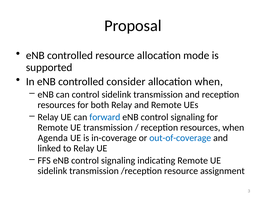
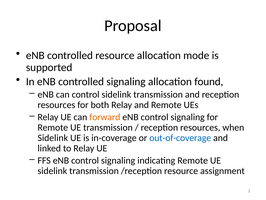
controlled consider: consider -> signaling
allocation when: when -> found
forward colour: blue -> orange
Agenda at (53, 138): Agenda -> Sidelink
